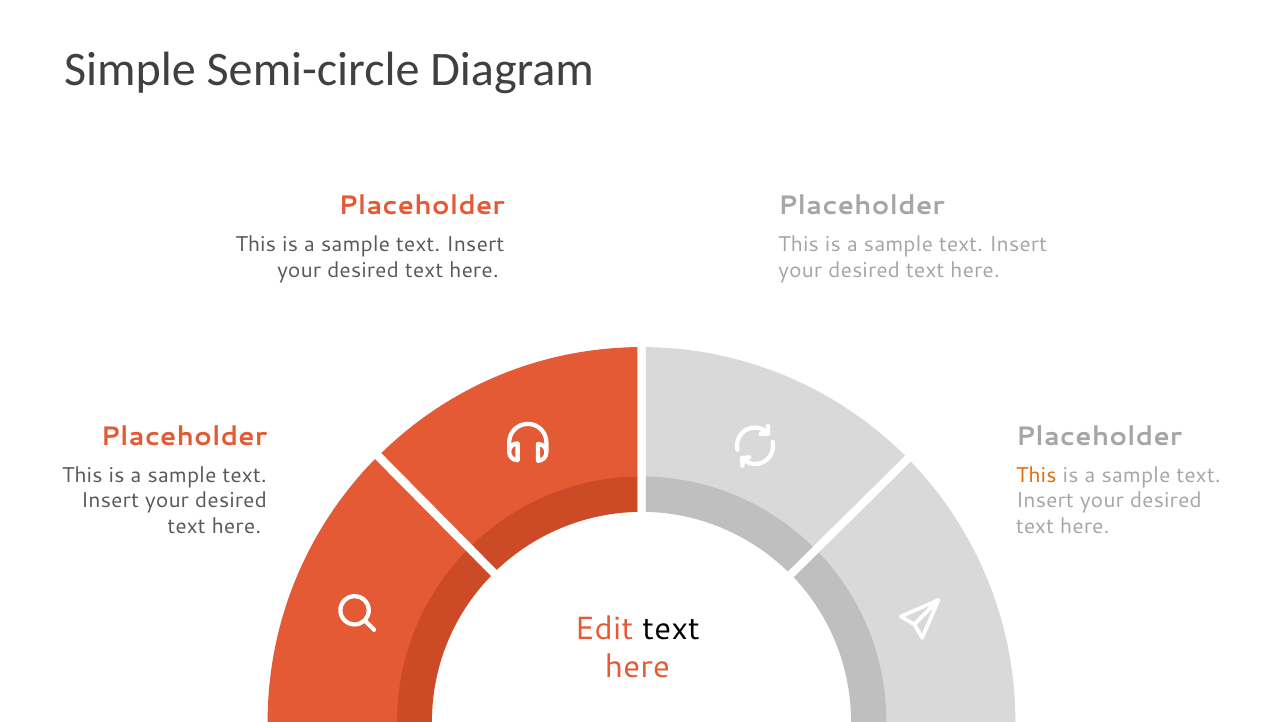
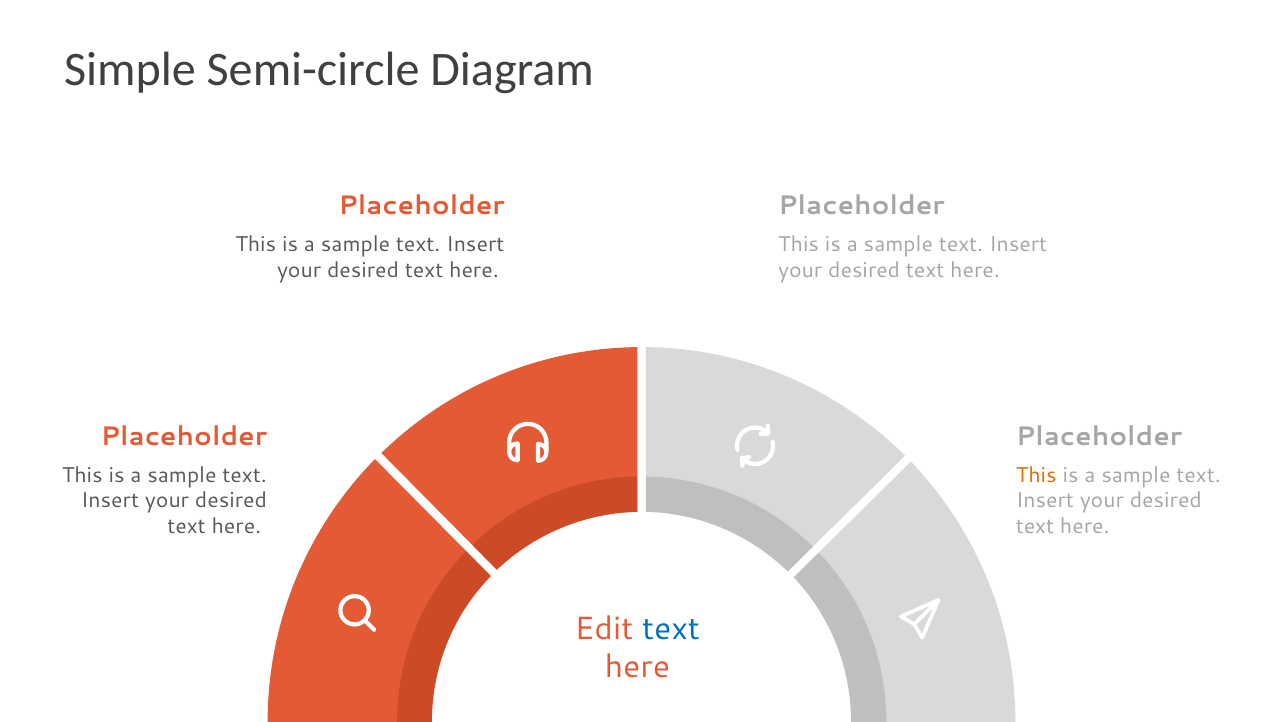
text at (671, 629) colour: black -> blue
